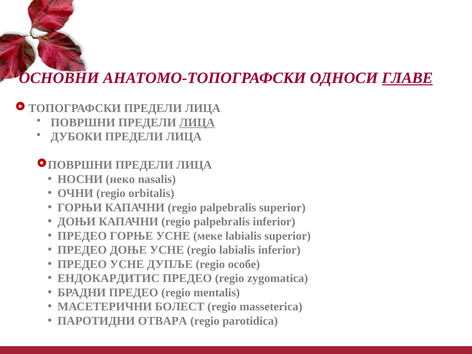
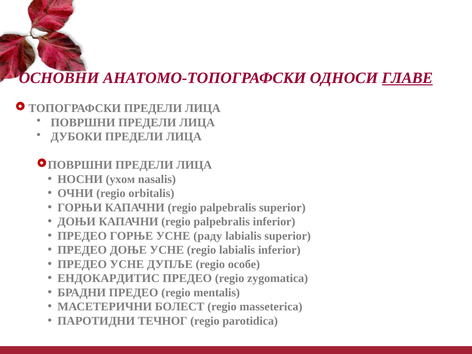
ЛИЦА at (197, 123) underline: present -> none
неко: неко -> ухом
меке: меке -> раду
ОТВАРА: ОТВАРА -> ТЕЧНОГ
